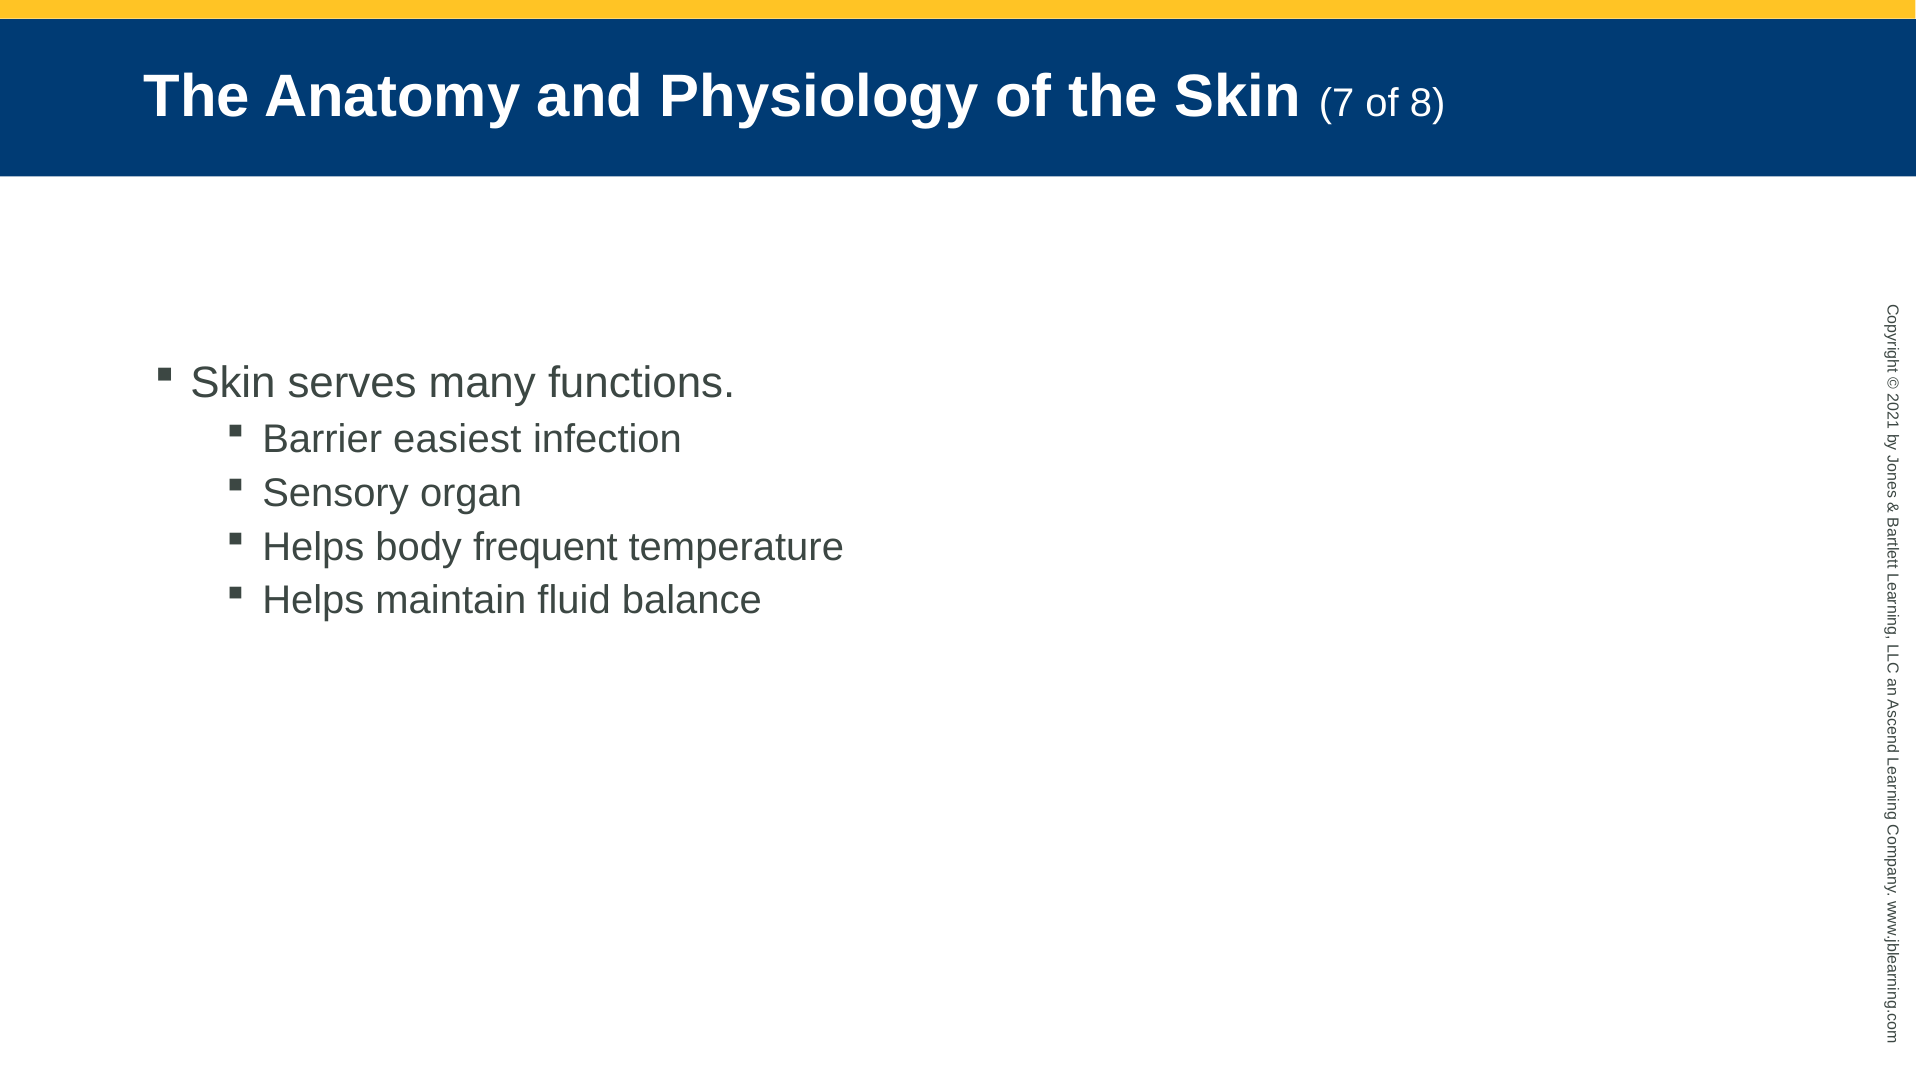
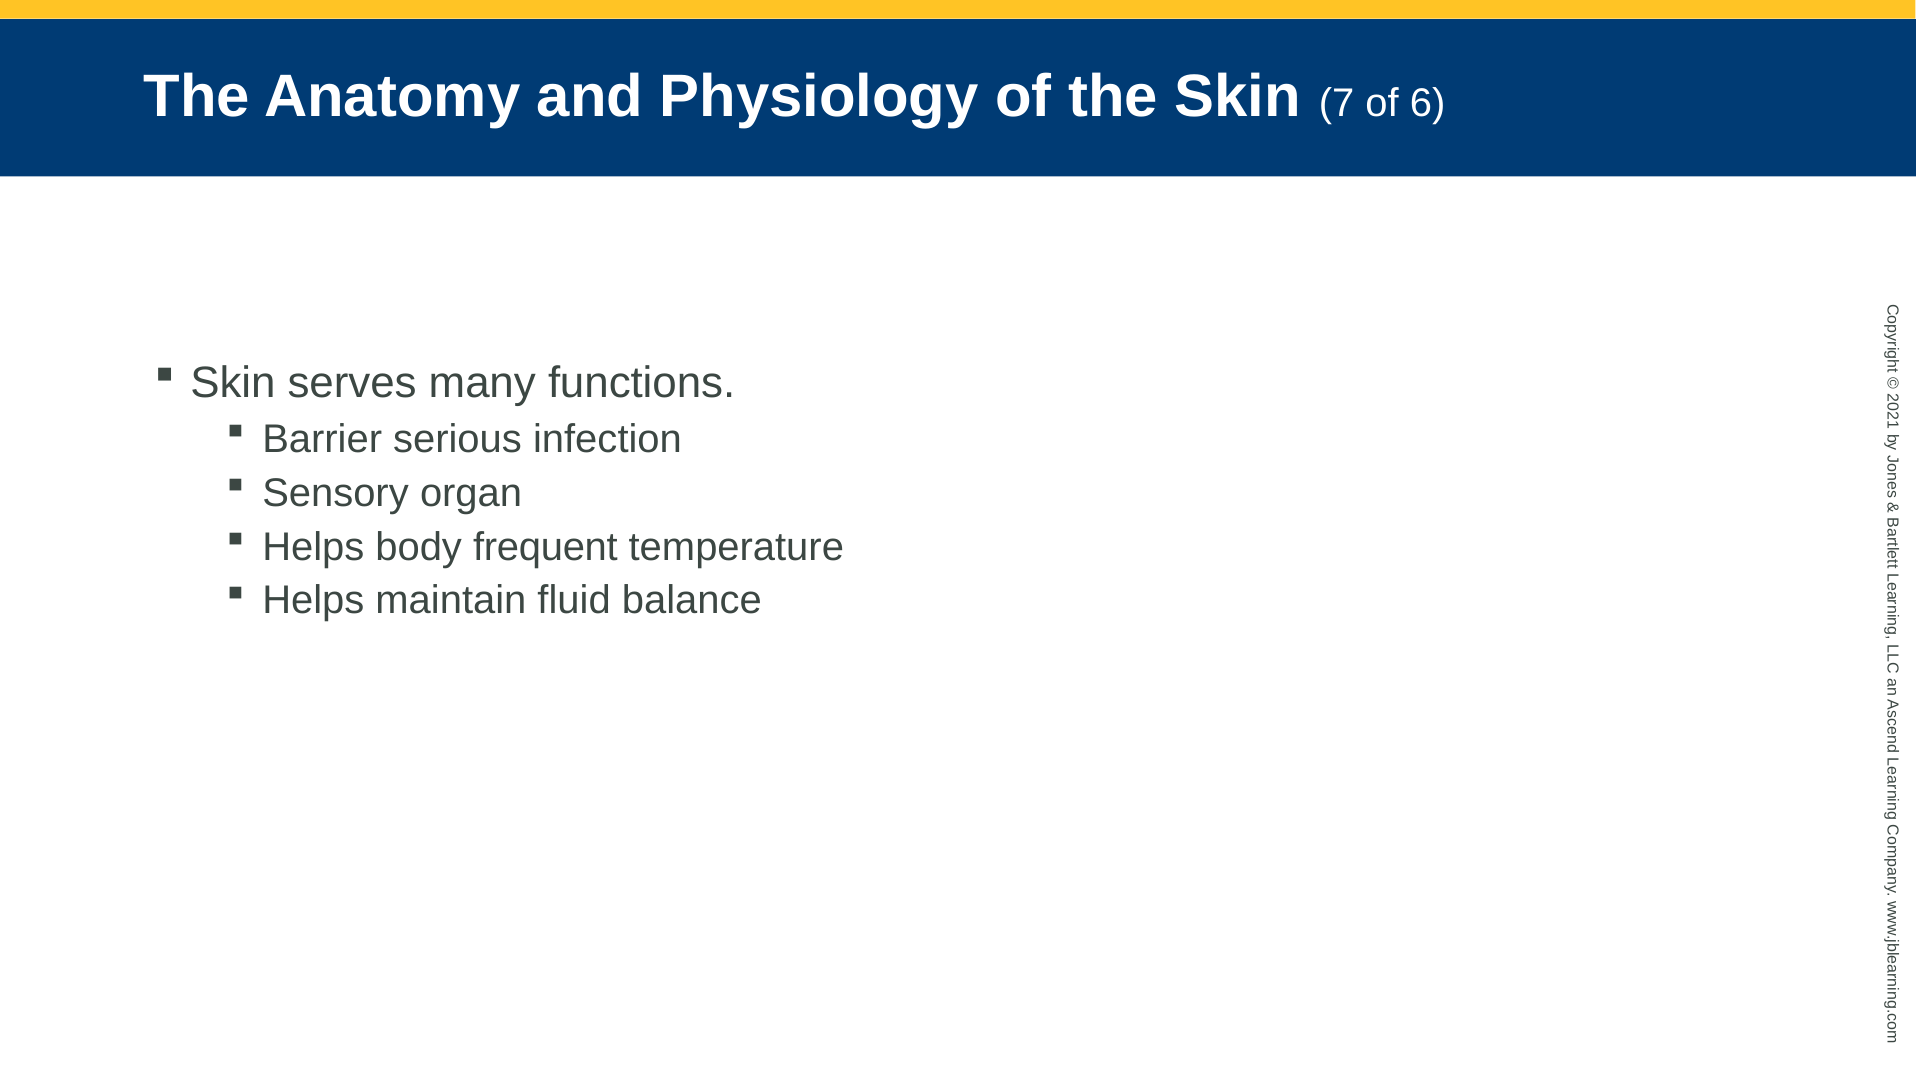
8: 8 -> 6
easiest: easiest -> serious
